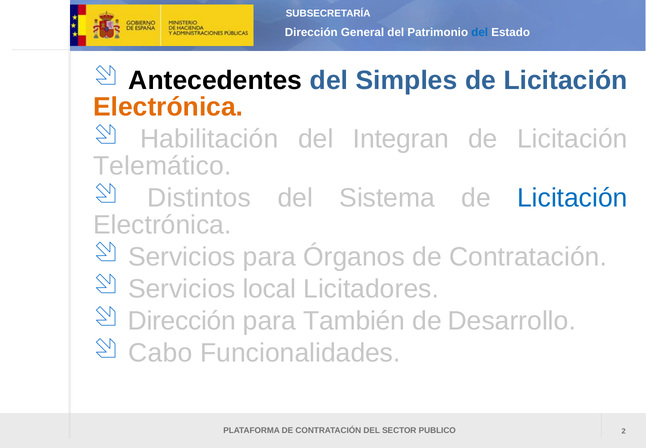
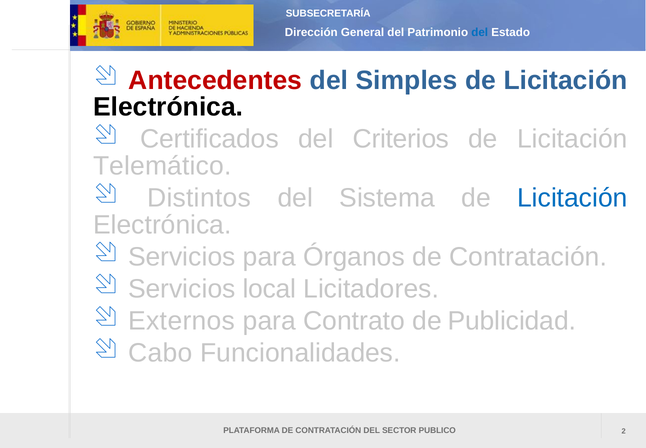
Antecedentes colour: black -> red
Electrónica at (168, 107) colour: orange -> black
Habilitación: Habilitación -> Certificados
Integran: Integran -> Criterios
Dirección at (182, 320): Dirección -> Externos
También: También -> Contrato
Desarrollo: Desarrollo -> Publicidad
